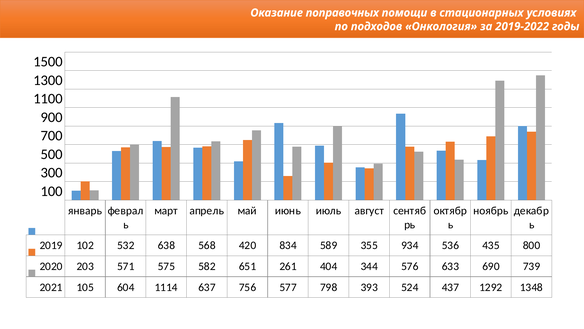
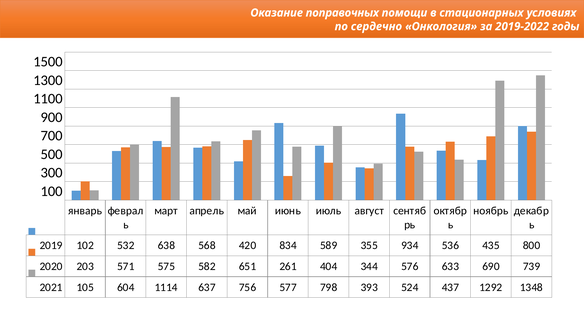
подходов: подходов -> сердечно
